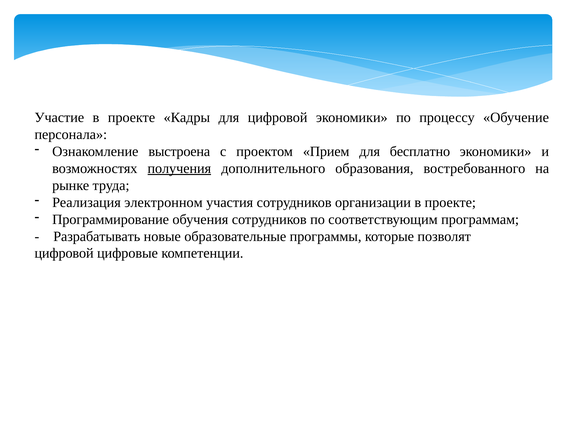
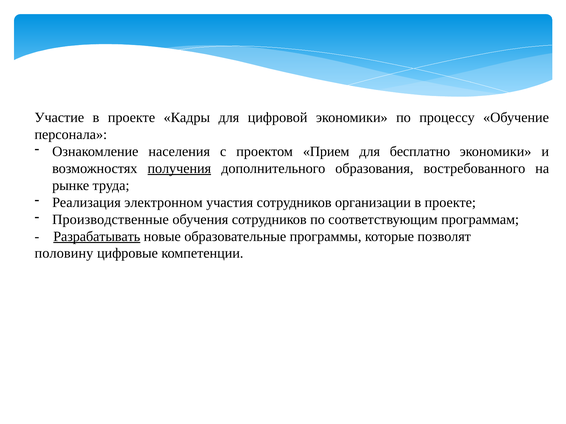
выстроена: выстроена -> населения
Программирование: Программирование -> Производственные
Разрабатывать underline: none -> present
цифровой at (64, 254): цифровой -> половину
